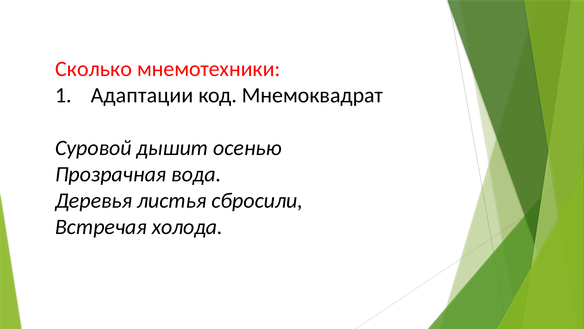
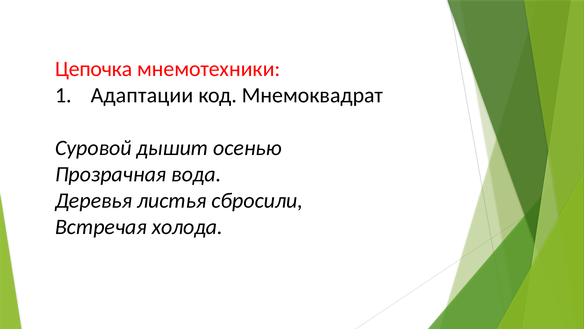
Сколько: Сколько -> Цепочка
